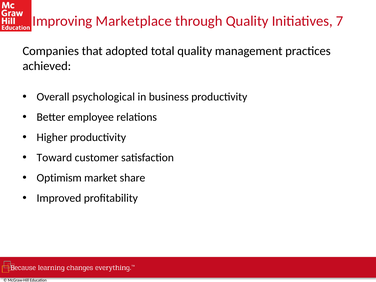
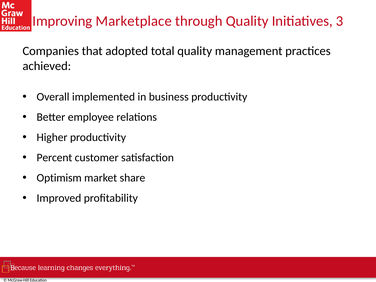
7: 7 -> 3
psychological: psychological -> implemented
Toward: Toward -> Percent
